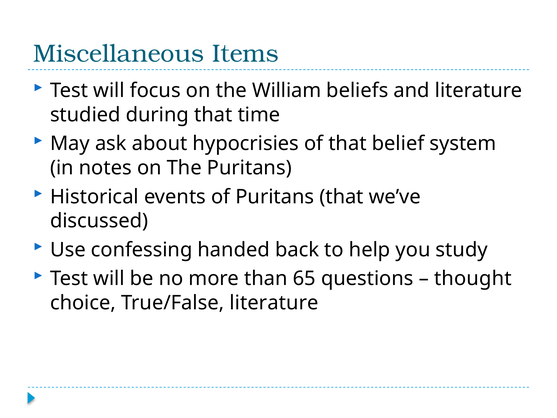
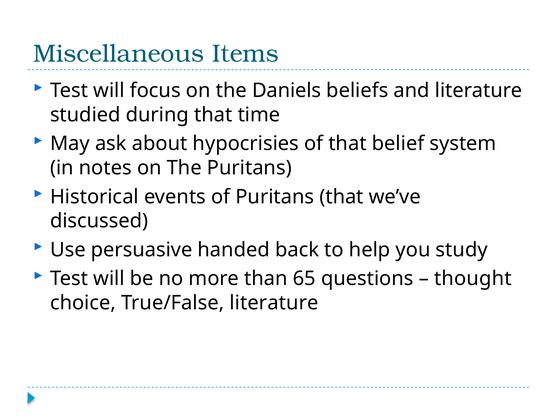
William: William -> Daniels
confessing: confessing -> persuasive
